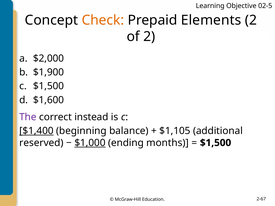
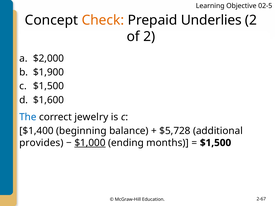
Elements: Elements -> Underlies
The colour: purple -> blue
instead: instead -> jewelry
$1,400 underline: present -> none
$1,105: $1,105 -> $5,728
reserved: reserved -> provides
